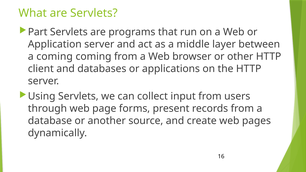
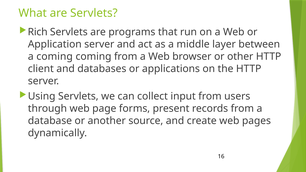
Part: Part -> Rich
